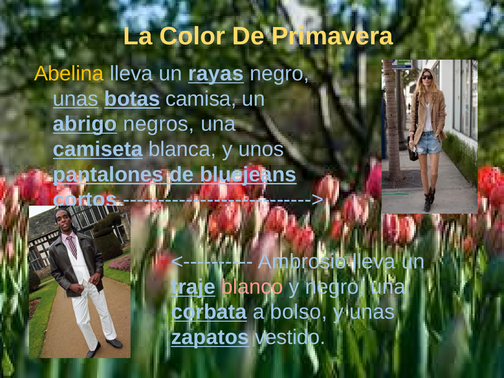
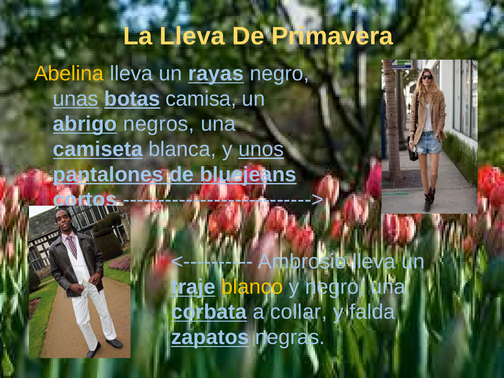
La Color: Color -> Lleva
unos underline: none -> present
blanco colour: pink -> yellow
bolso: bolso -> collar
y unas: unas -> falda
vestido: vestido -> negras
